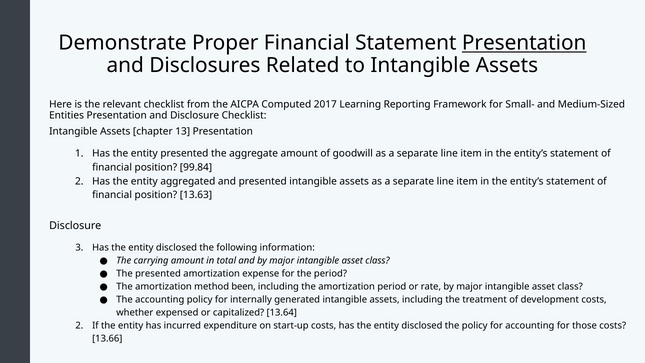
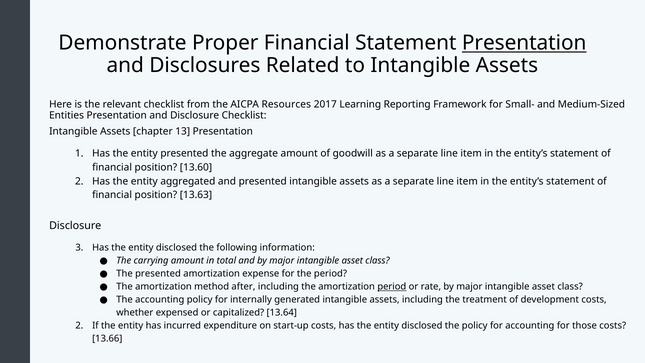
Computed: Computed -> Resources
99.84: 99.84 -> 13.60
been: been -> after
period at (392, 286) underline: none -> present
